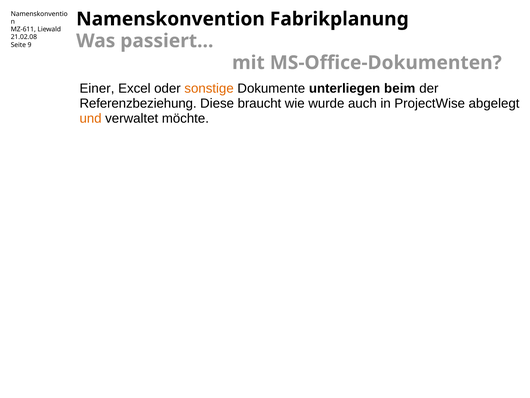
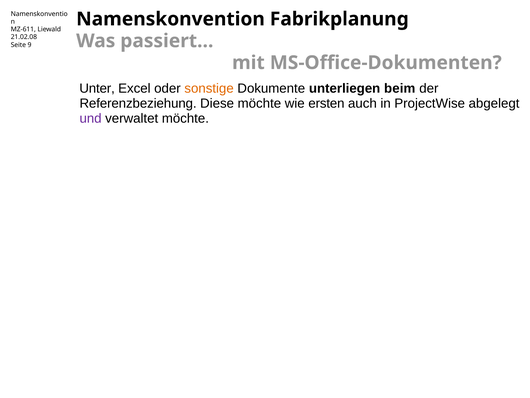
Einer: Einer -> Unter
Diese braucht: braucht -> möchte
wurde: wurde -> ersten
und colour: orange -> purple
